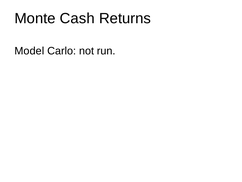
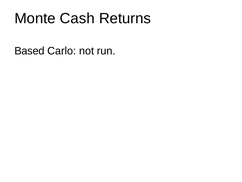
Model: Model -> Based
